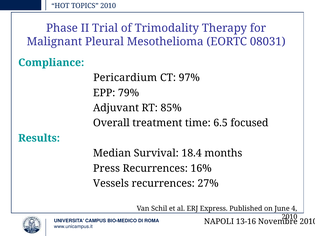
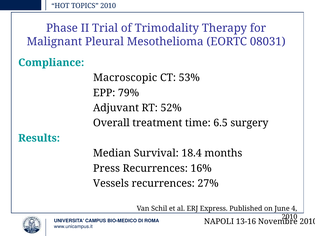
Pericardium: Pericardium -> Macroscopic
97%: 97% -> 53%
85%: 85% -> 52%
focused: focused -> surgery
